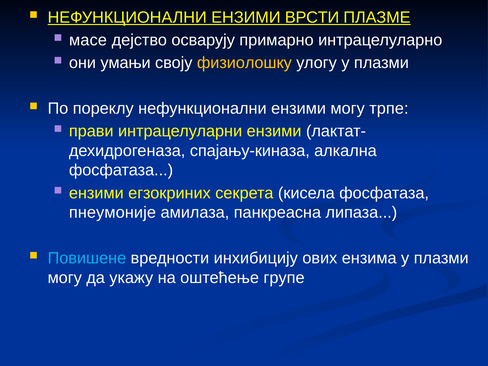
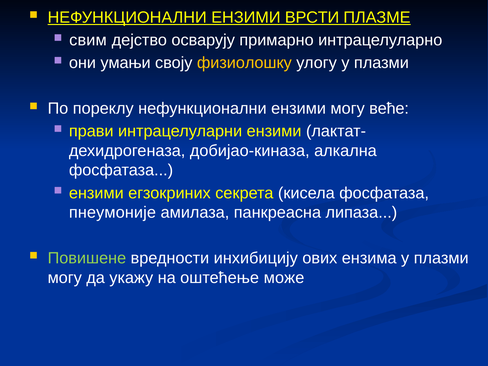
масе: масе -> свим
трпе: трпе -> веће
спајању-киназа: спајању-киназа -> добијао-киназа
Повишене colour: light blue -> light green
групе: групе -> може
